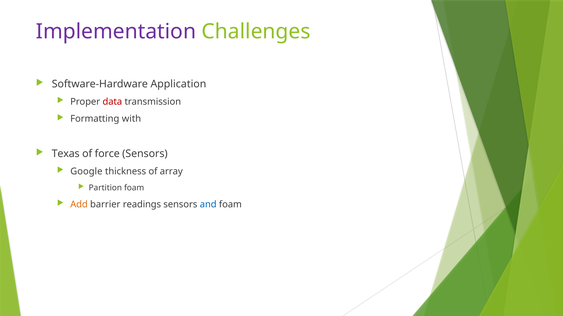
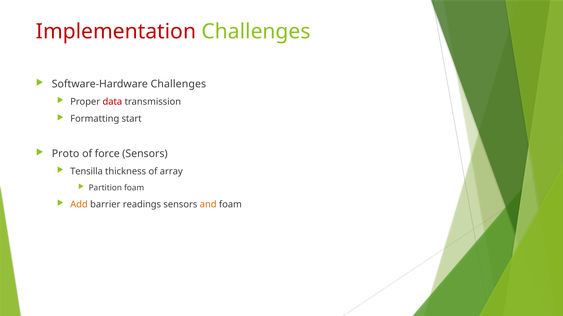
Implementation colour: purple -> red
Software-Hardware Application: Application -> Challenges
with: with -> start
Texas: Texas -> Proto
Google: Google -> Tensilla
and colour: blue -> orange
